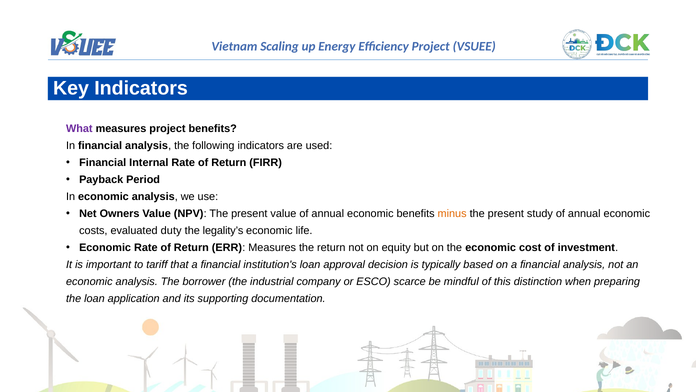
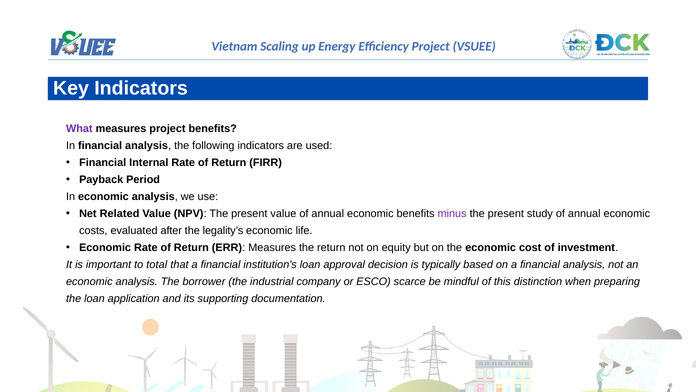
Owners: Owners -> Related
minus colour: orange -> purple
duty: duty -> after
tariff: tariff -> total
